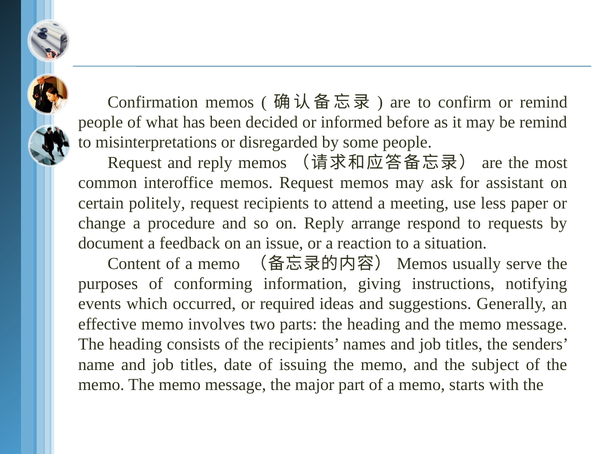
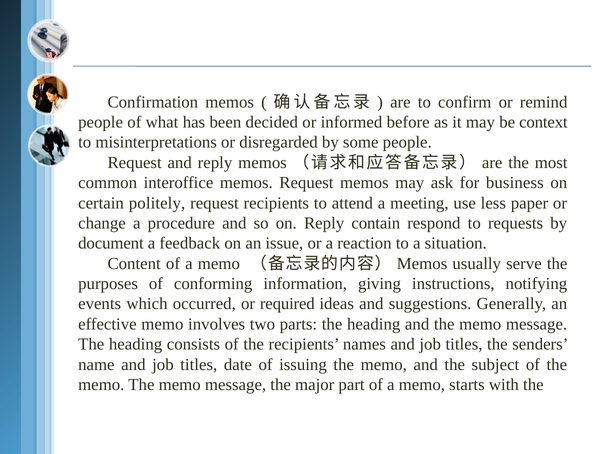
be remind: remind -> context
assistant: assistant -> business
arrange: arrange -> contain
